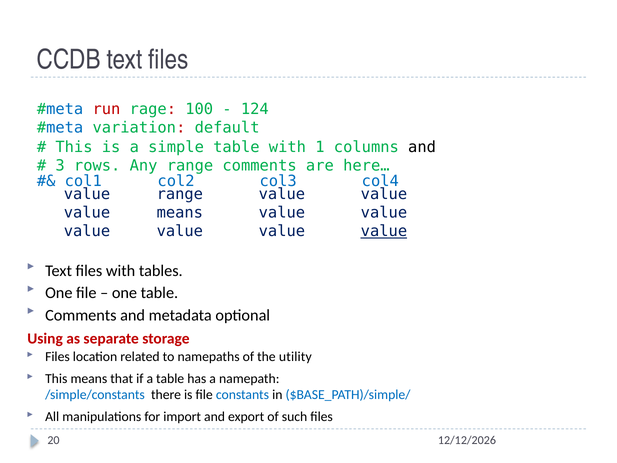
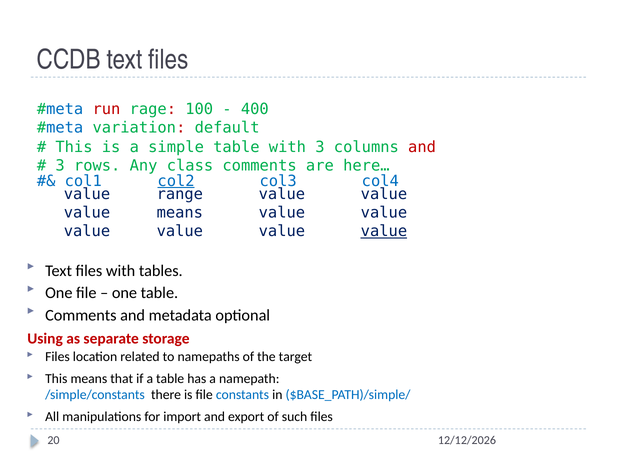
124: 124 -> 400
with 1: 1 -> 3
and at (422, 147) colour: black -> red
Any range: range -> class
col2 underline: none -> present
utility: utility -> target
